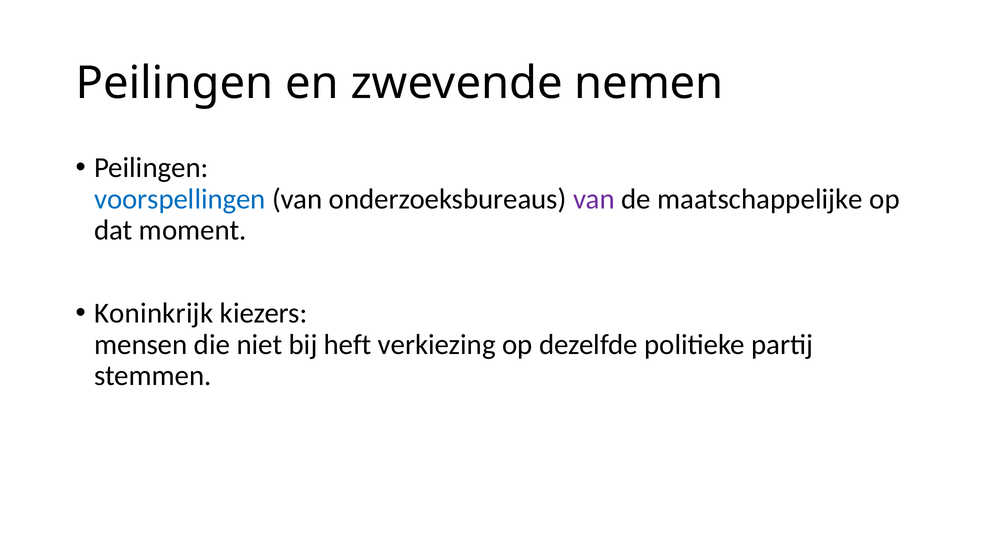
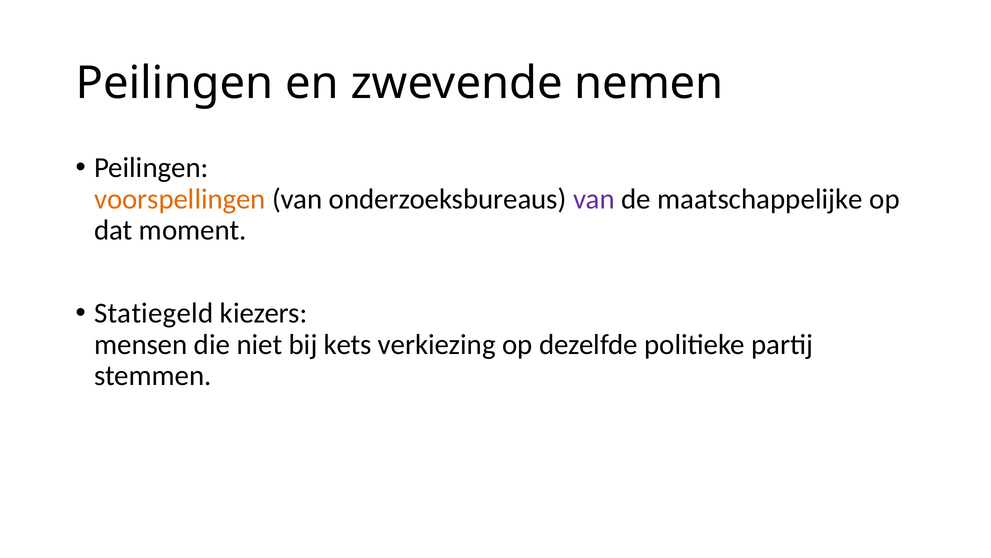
voorspellingen colour: blue -> orange
Koninkrijk: Koninkrijk -> Statiegeld
heft: heft -> kets
